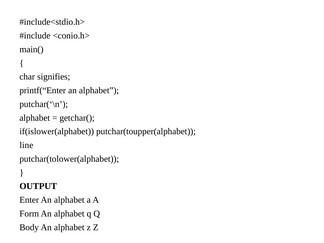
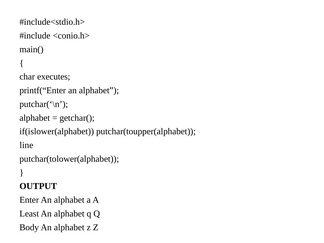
signifies: signifies -> executes
Form: Form -> Least
